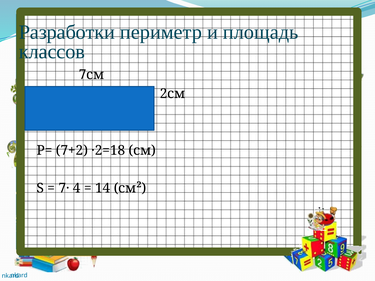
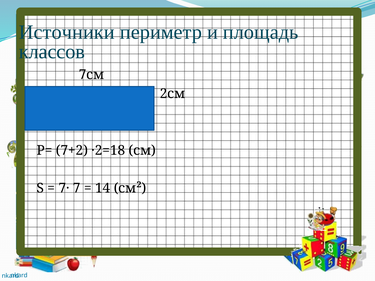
Разработки: Разработки -> Источники
4: 4 -> 7
